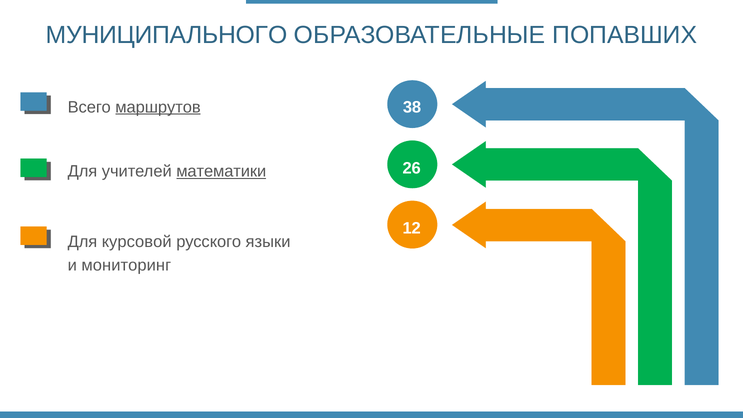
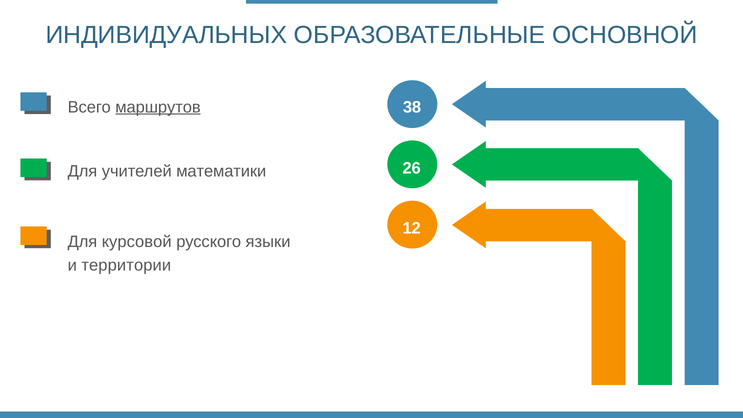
МУНИЦИПАЛЬНОГО: МУНИЦИПАЛЬНОГО -> ИНДИВИДУАЛЬНЫХ
ПОПАВШИХ: ПОПАВШИХ -> ОСНОВНОЙ
математики underline: present -> none
мониторинг: мониторинг -> территории
